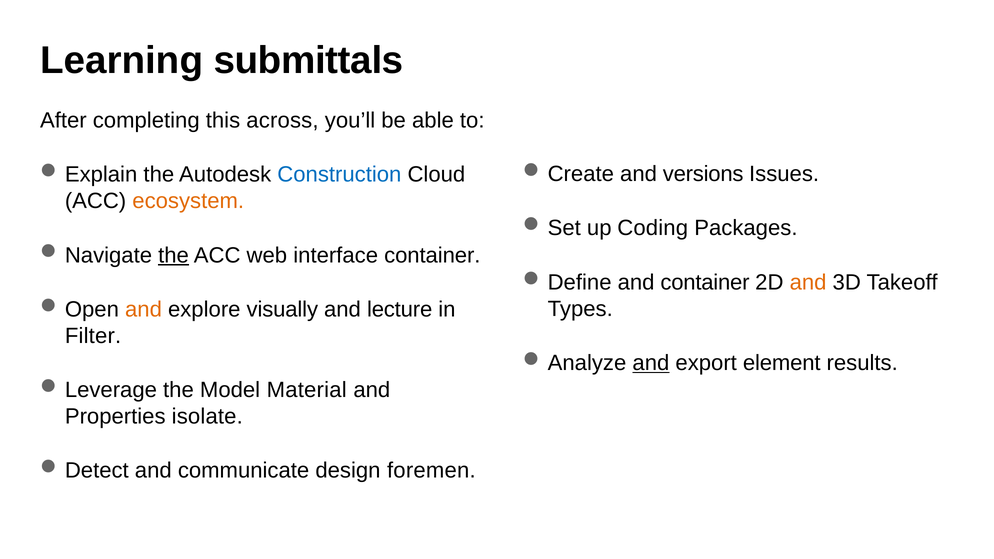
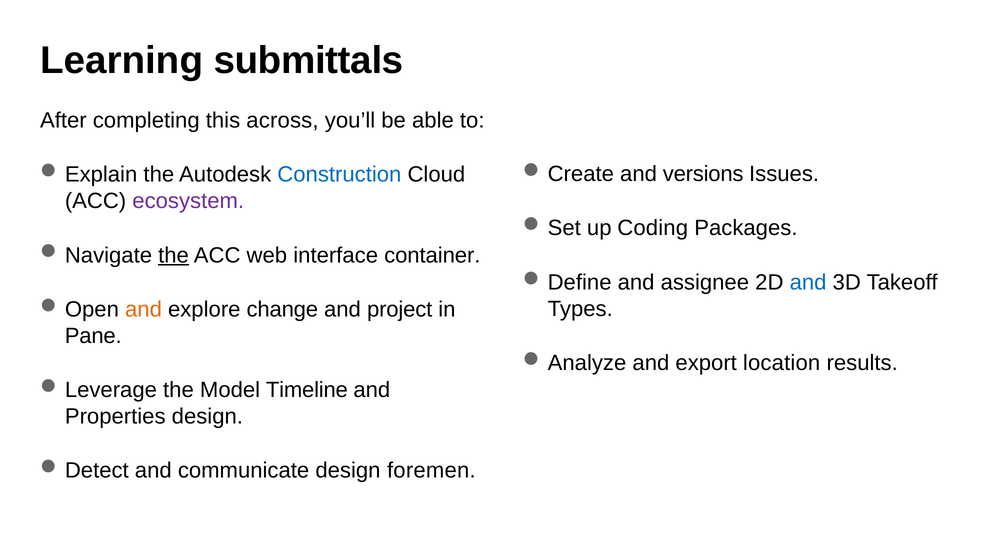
ecosystem colour: orange -> purple
and container: container -> assignee
and at (808, 282) colour: orange -> blue
visually: visually -> change
lecture: lecture -> project
Filter: Filter -> Pane
and at (651, 363) underline: present -> none
element: element -> location
Material: Material -> Timeline
Properties isolate: isolate -> design
